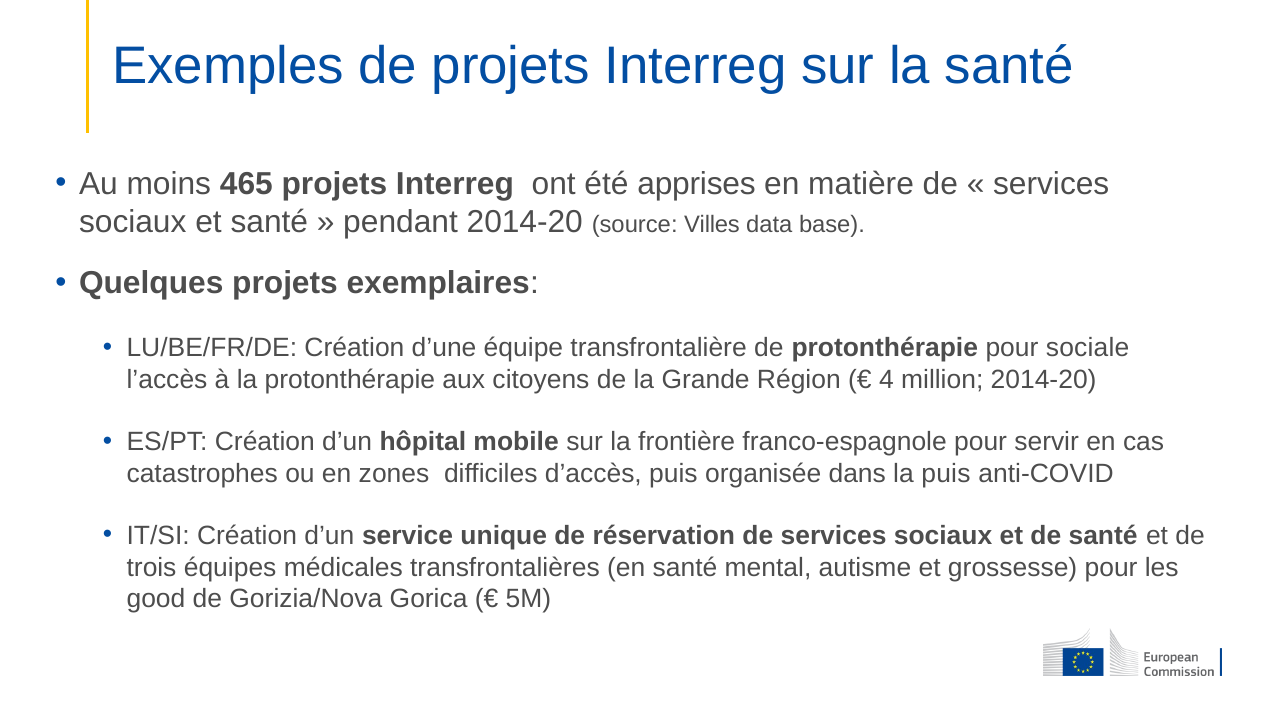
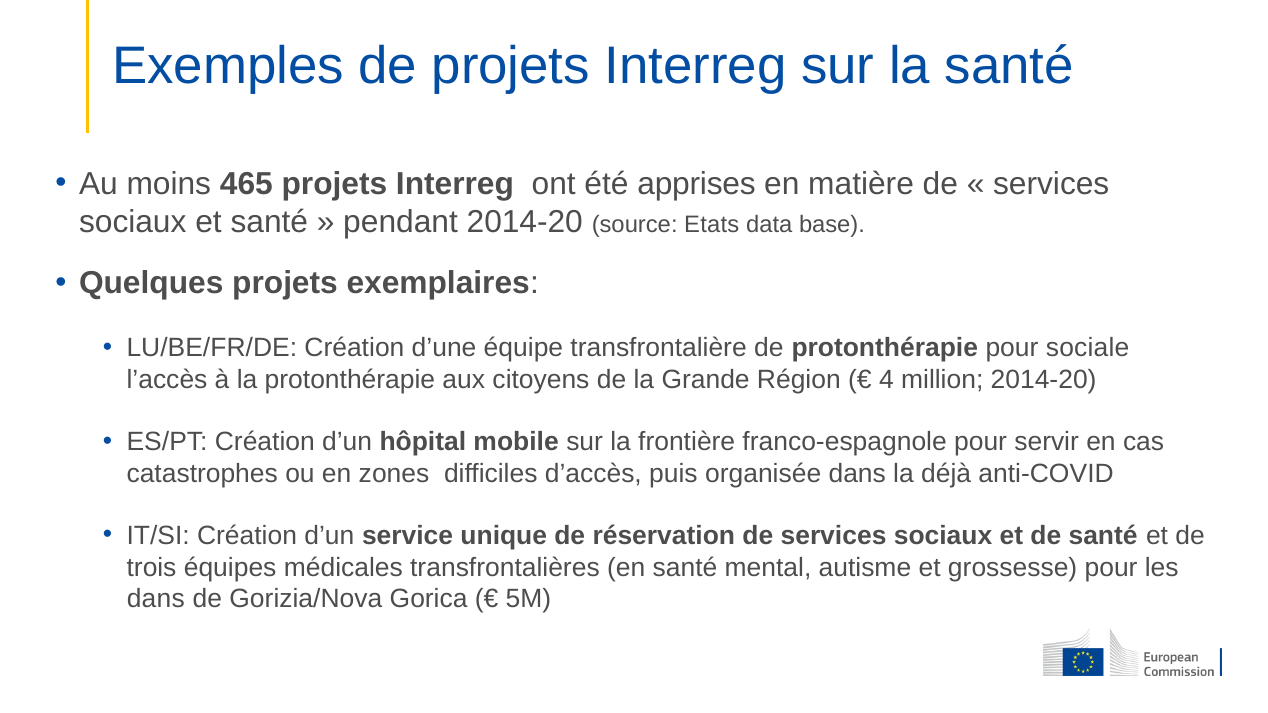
Villes: Villes -> Etats
la puis: puis -> déjà
good at (156, 599): good -> dans
